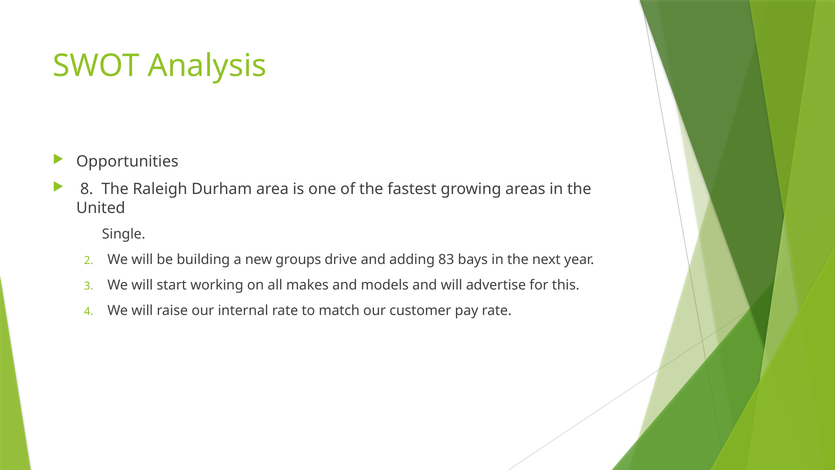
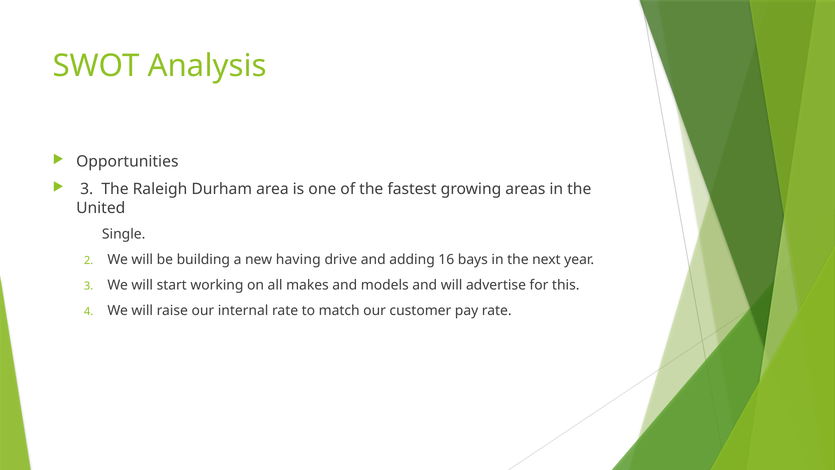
8 at (87, 189): 8 -> 3
groups: groups -> having
83: 83 -> 16
